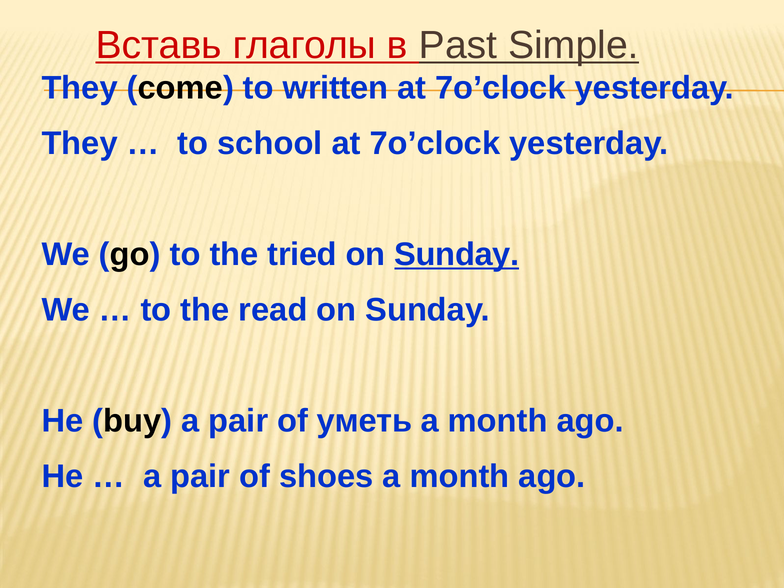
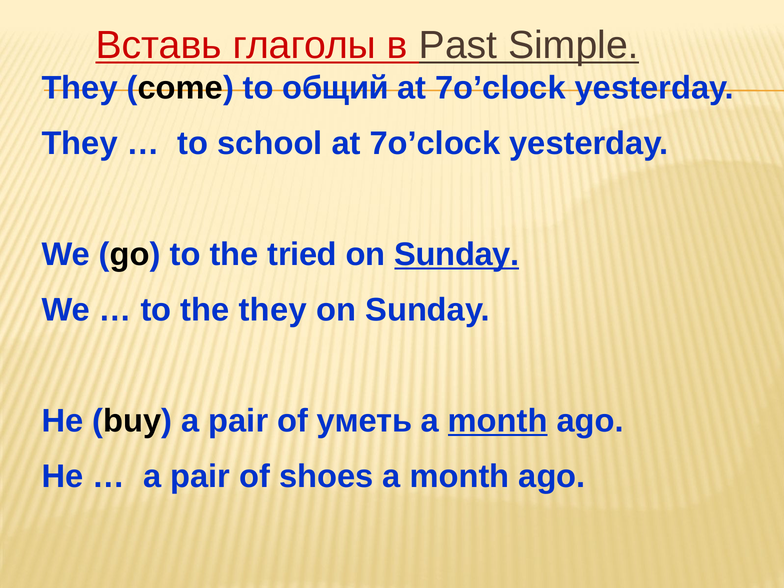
written: written -> общий
the read: read -> they
month at (498, 421) underline: none -> present
